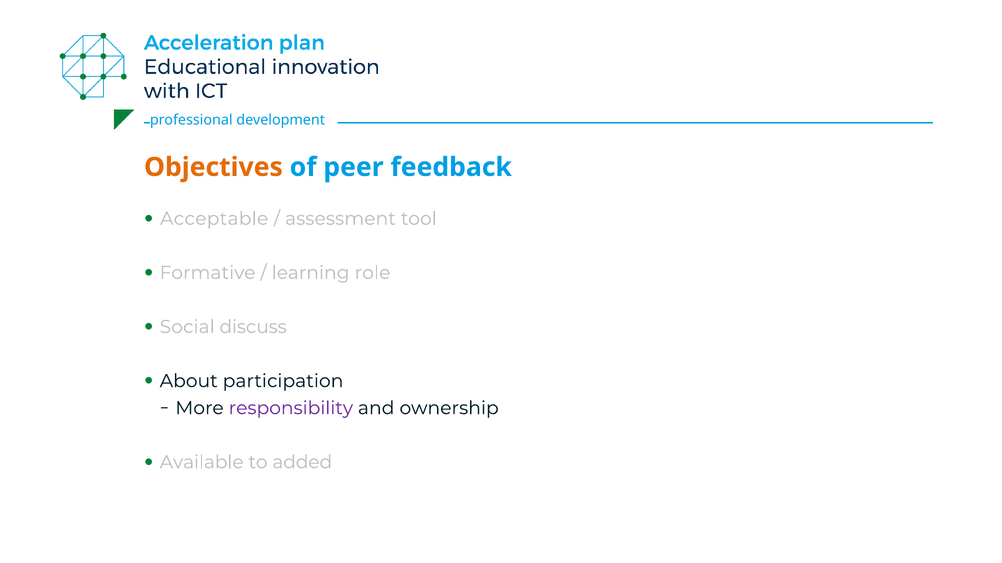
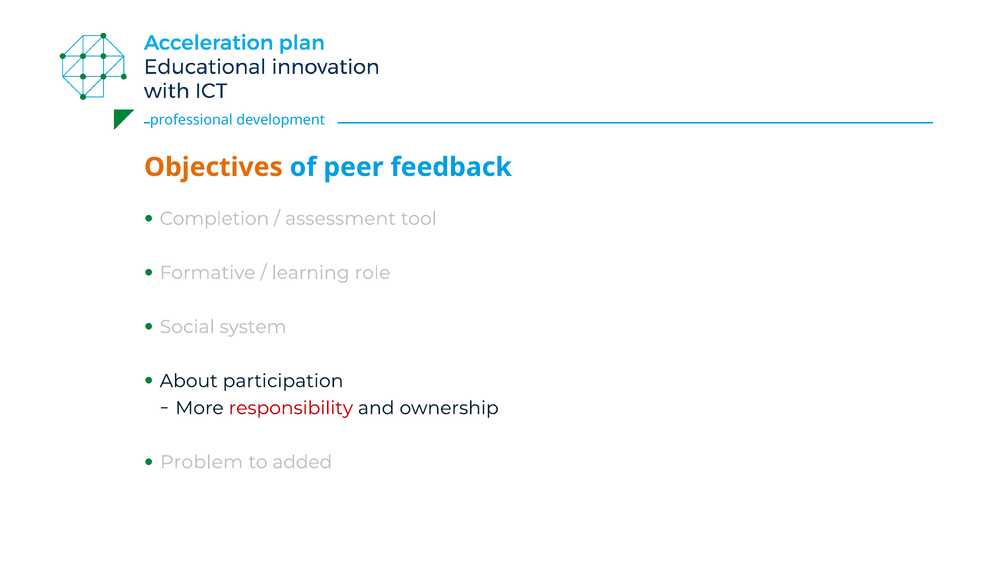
Acceptable: Acceptable -> Completion
discuss: discuss -> system
responsibility colour: purple -> red
Available: Available -> Problem
